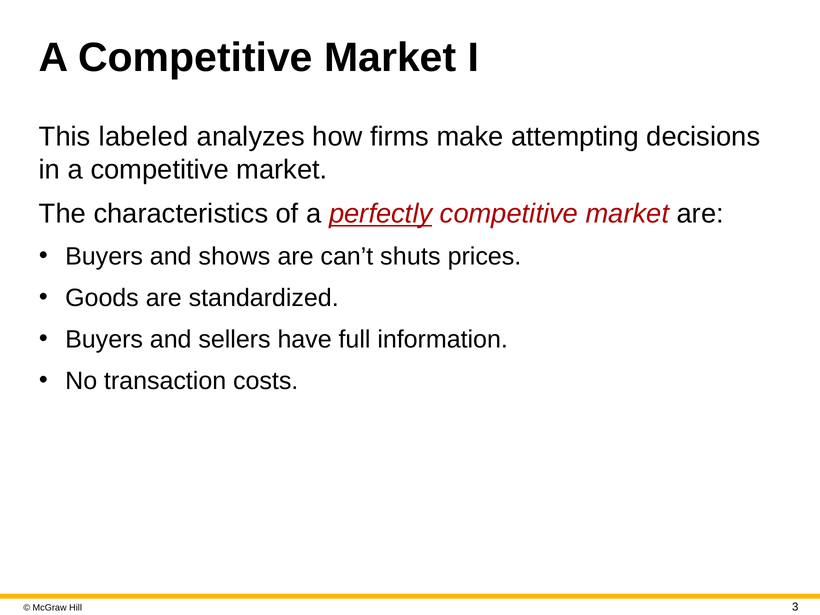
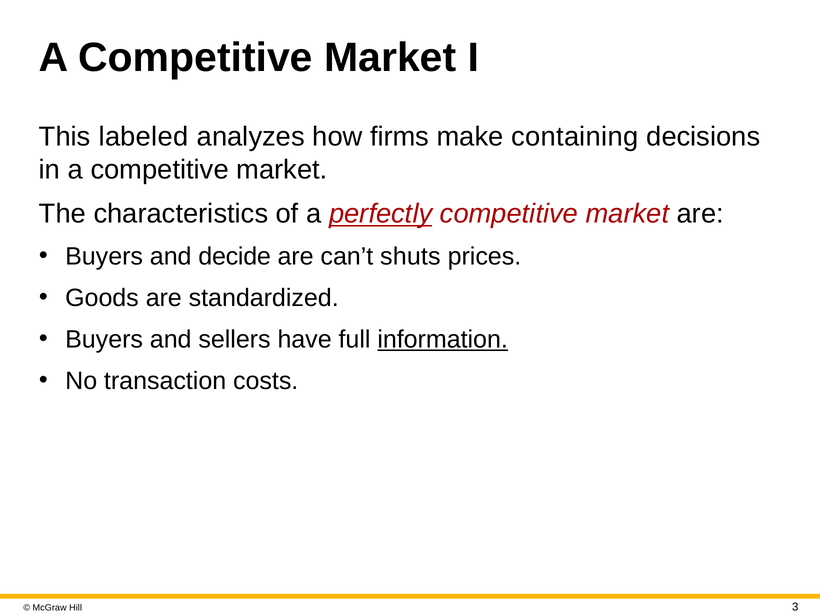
attempting: attempting -> containing
shows: shows -> decide
information underline: none -> present
